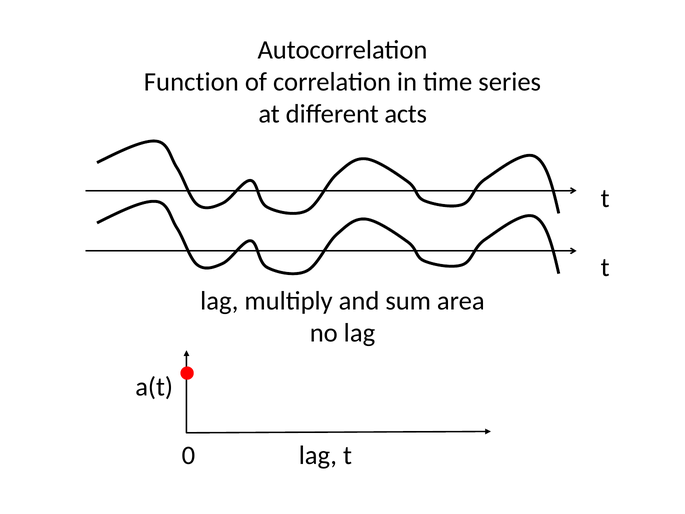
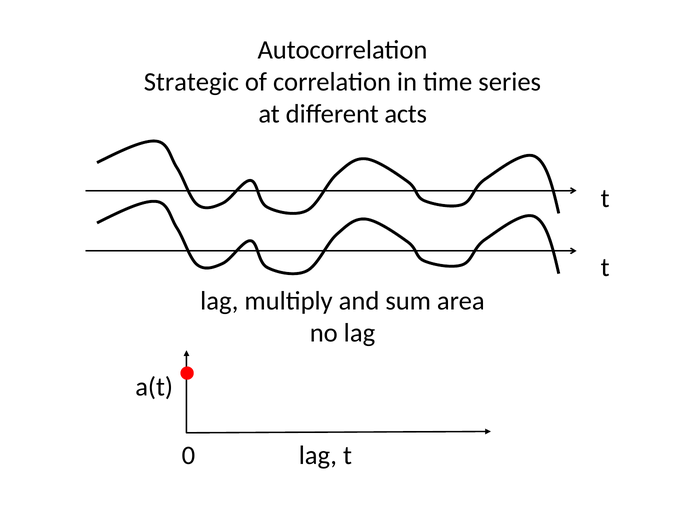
Function: Function -> Strategic
